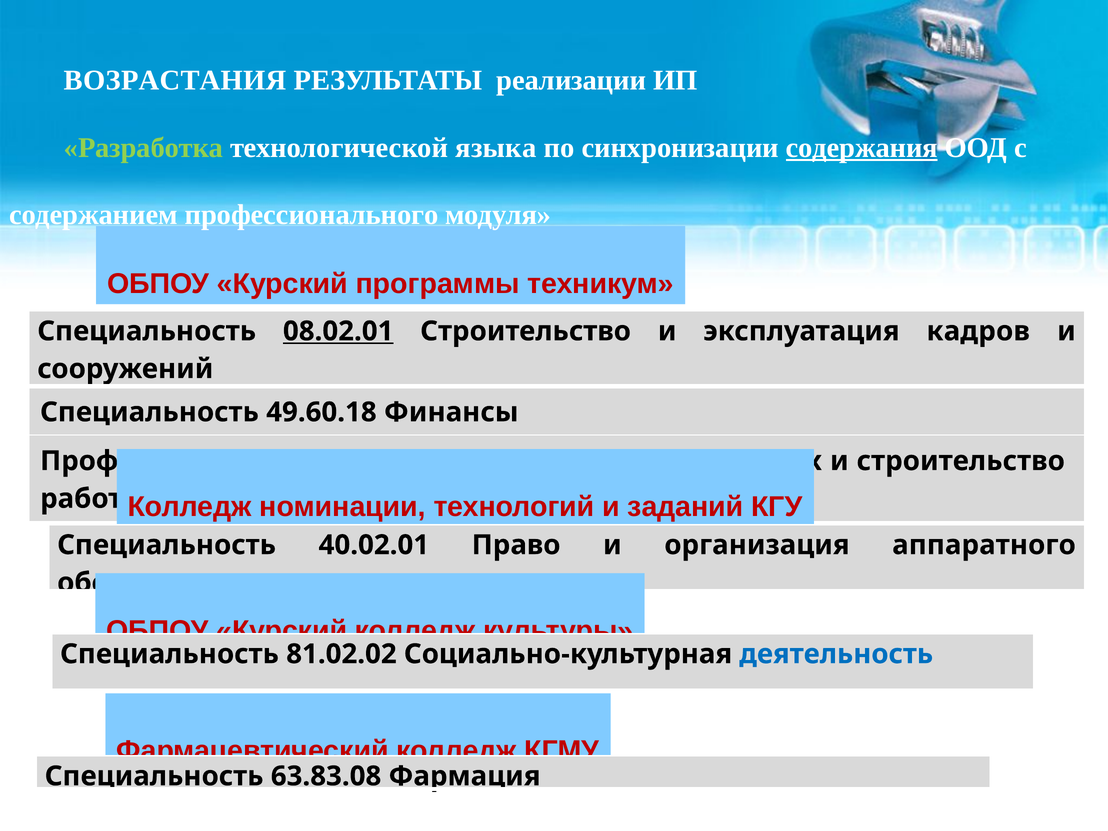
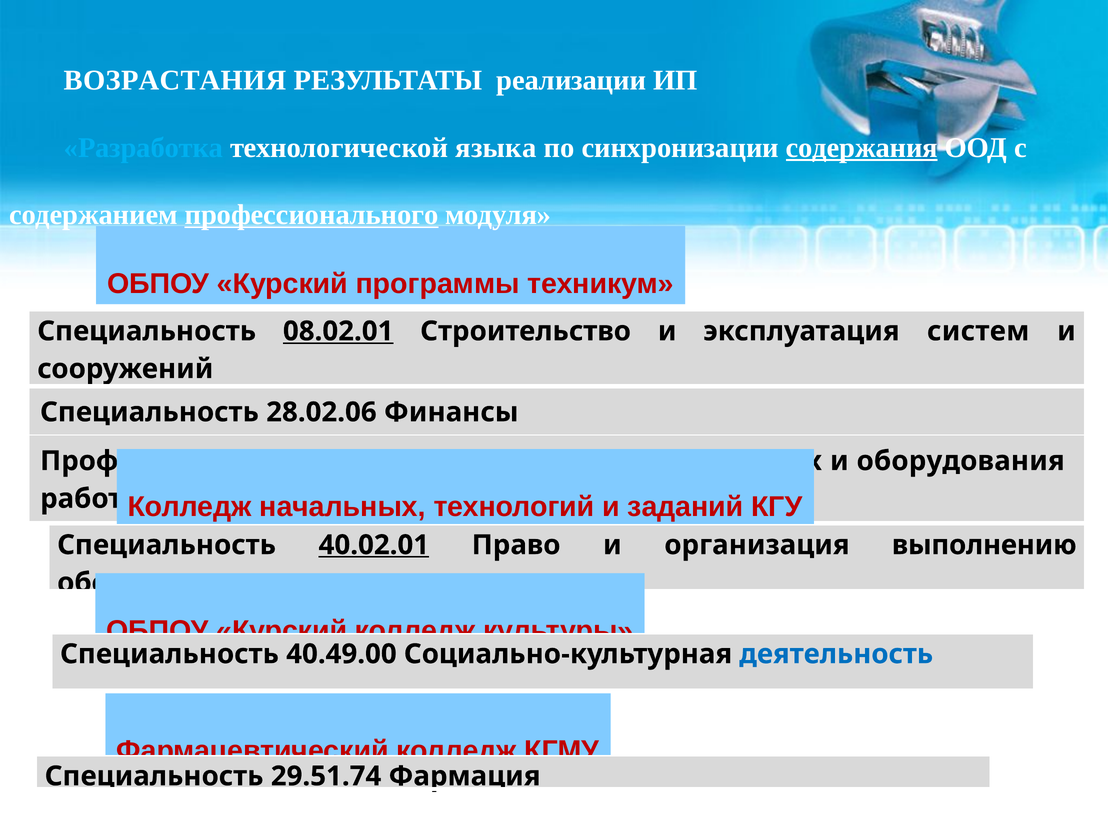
Разработка colour: light green -> light blue
профессионального underline: none -> present
кадров: кадров -> систем
49.60.18: 49.60.18 -> 28.02.06
и строительство: строительство -> оборудования
номинации: номинации -> начальных
40.02.01 underline: none -> present
аппаратного: аппаратного -> выполнению
81.02.02: 81.02.02 -> 40.49.00
63.83.08: 63.83.08 -> 29.51.74
